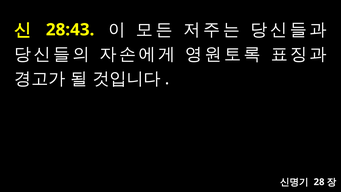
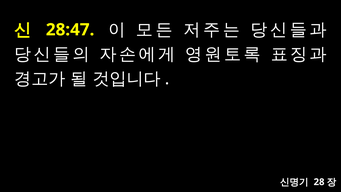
28:43: 28:43 -> 28:47
